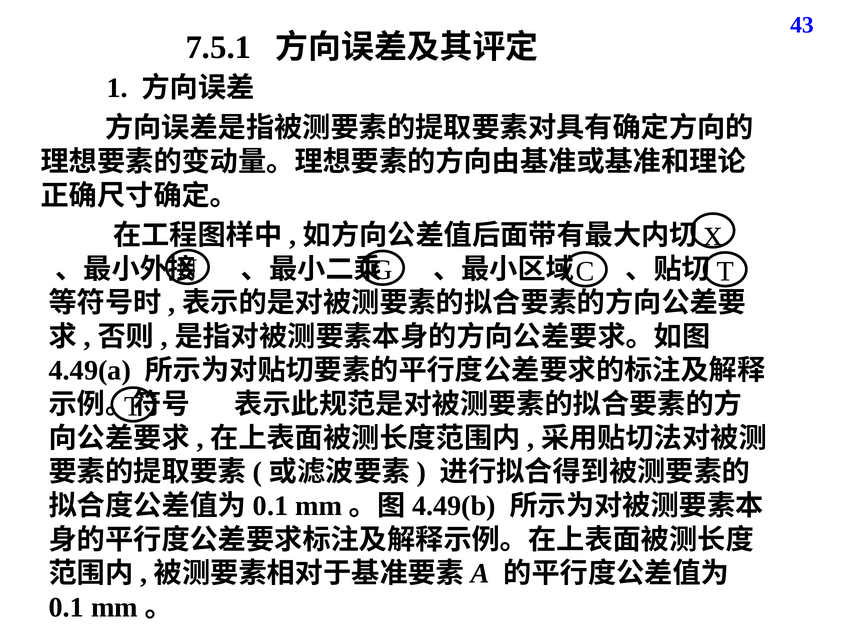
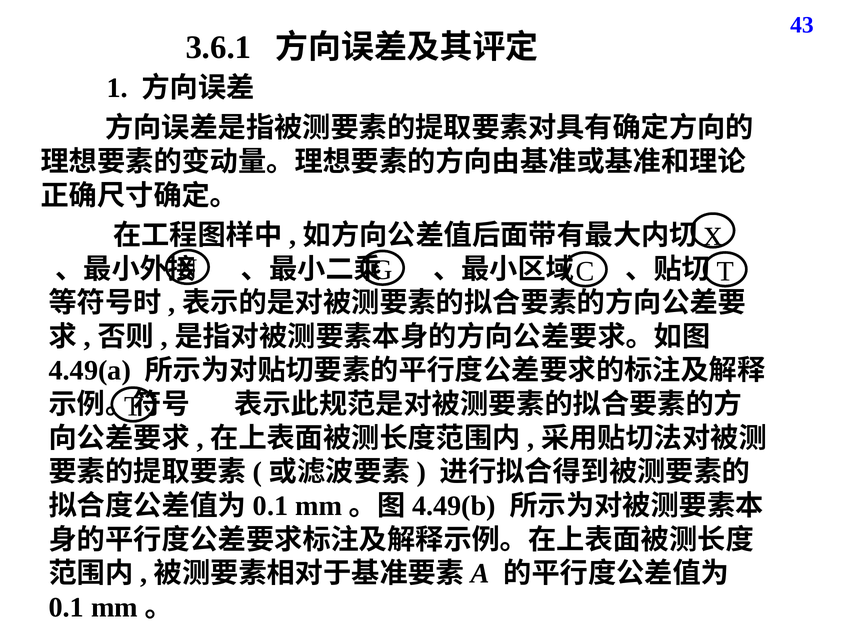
7.5.1: 7.5.1 -> 3.6.1
